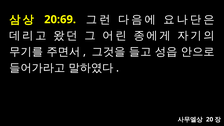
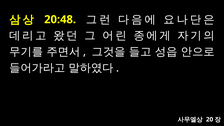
20:69: 20:69 -> 20:48
